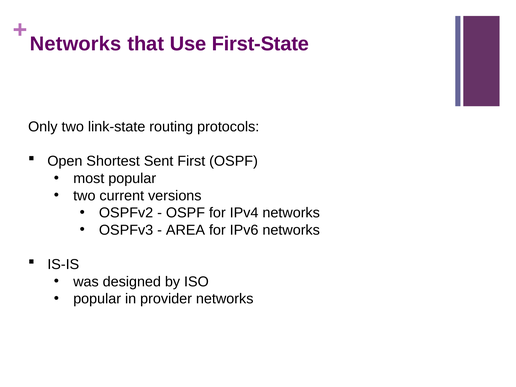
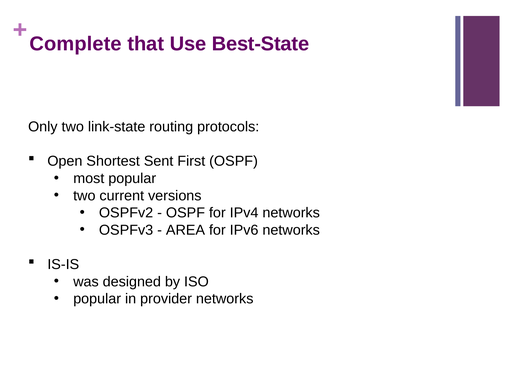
Networks at (76, 44): Networks -> Complete
First-State: First-State -> Best-State
